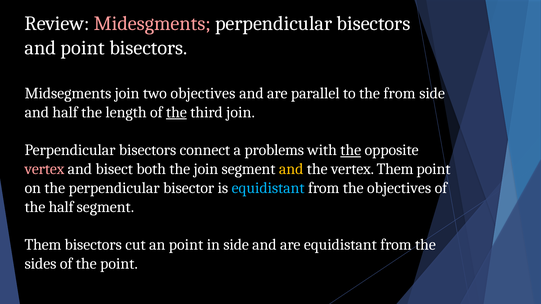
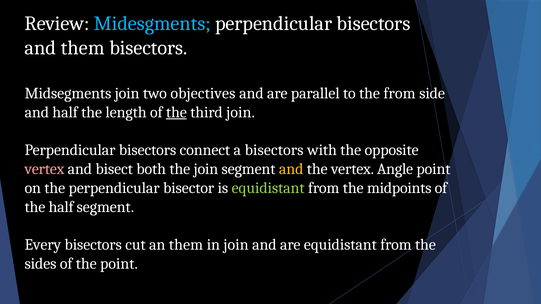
Midesgments colour: pink -> light blue
and point: point -> them
a problems: problems -> bisectors
the at (351, 150) underline: present -> none
vertex Them: Them -> Angle
equidistant at (268, 188) colour: light blue -> light green
the objectives: objectives -> midpoints
Them at (43, 245): Them -> Every
an point: point -> them
in side: side -> join
